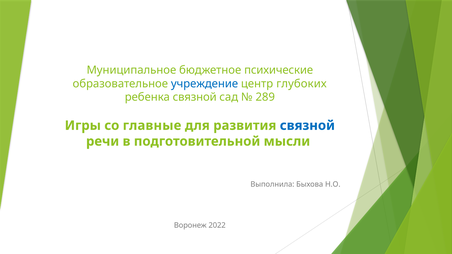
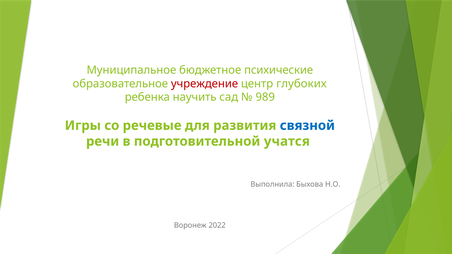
учреждение colour: blue -> red
ребенка связной: связной -> научить
289: 289 -> 989
главные: главные -> речевые
мысли: мысли -> учатся
